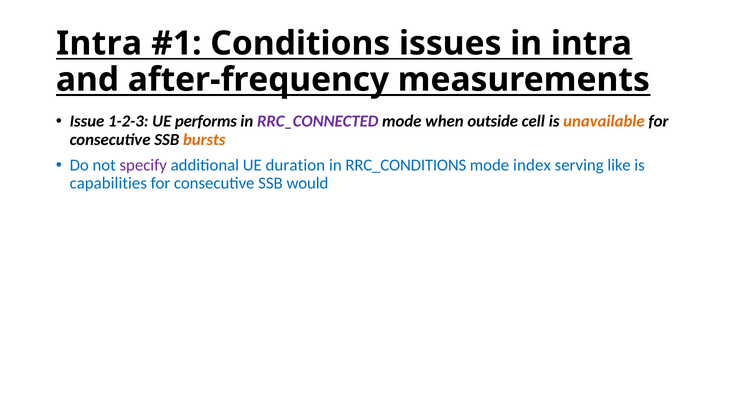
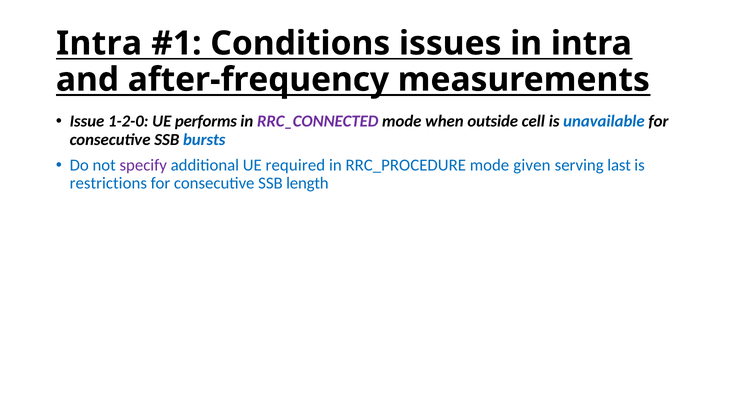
1-2-3: 1-2-3 -> 1-2-0
unavailable colour: orange -> blue
bursts colour: orange -> blue
duration: duration -> required
RRC_CONDITIONS: RRC_CONDITIONS -> RRC_PROCEDURE
index: index -> given
like: like -> last
capabilities: capabilities -> restrictions
would: would -> length
